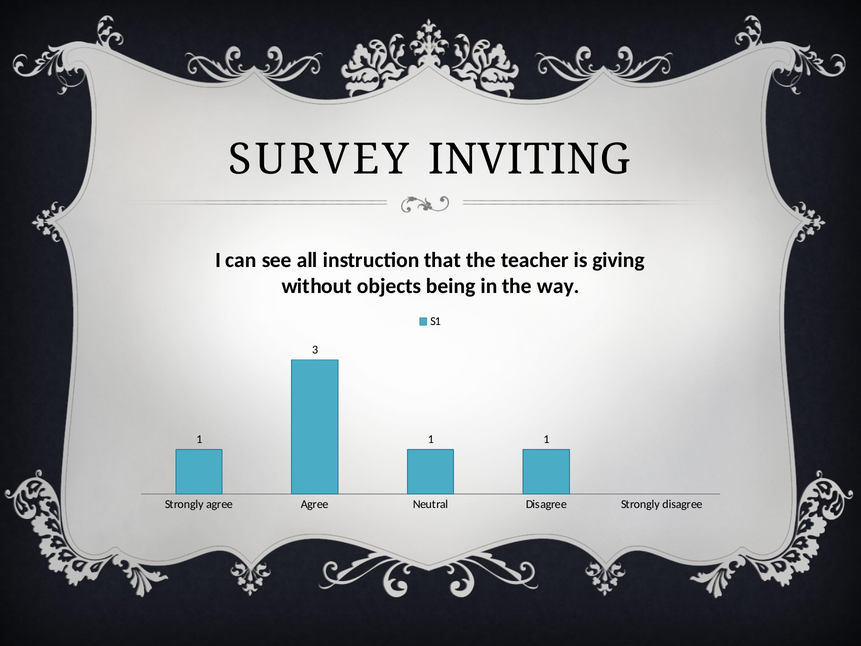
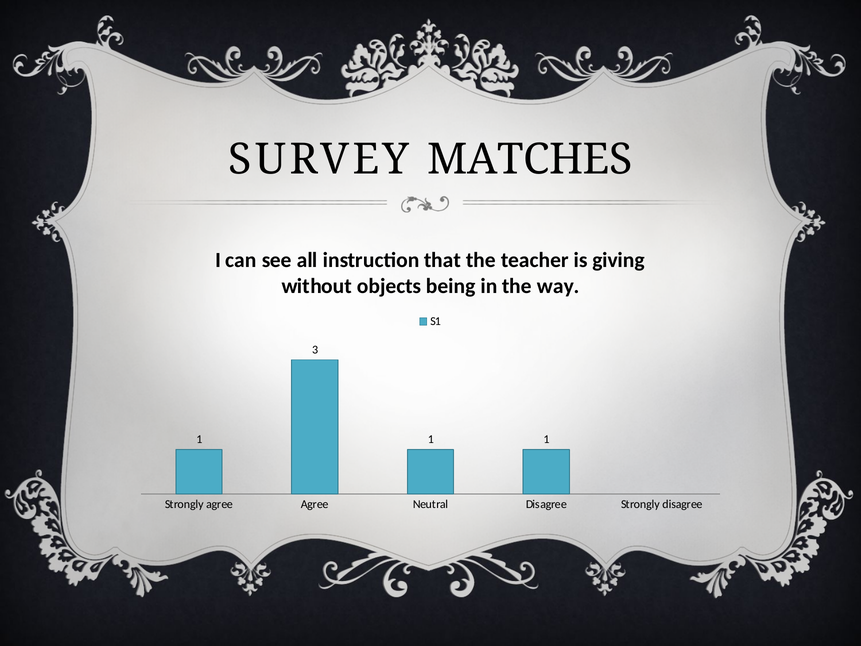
INVITING: INVITING -> MATCHES
